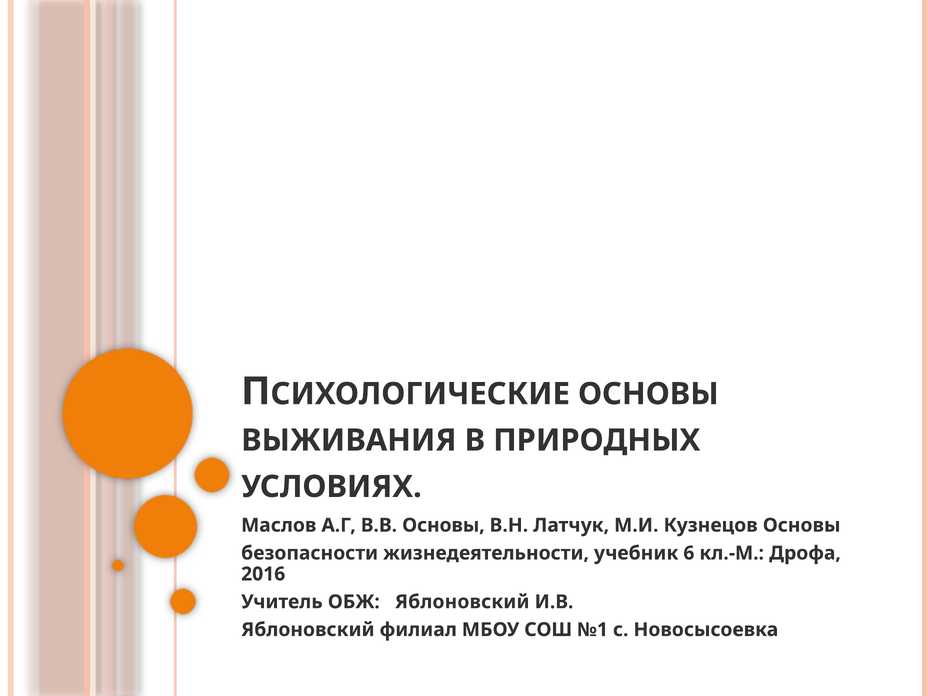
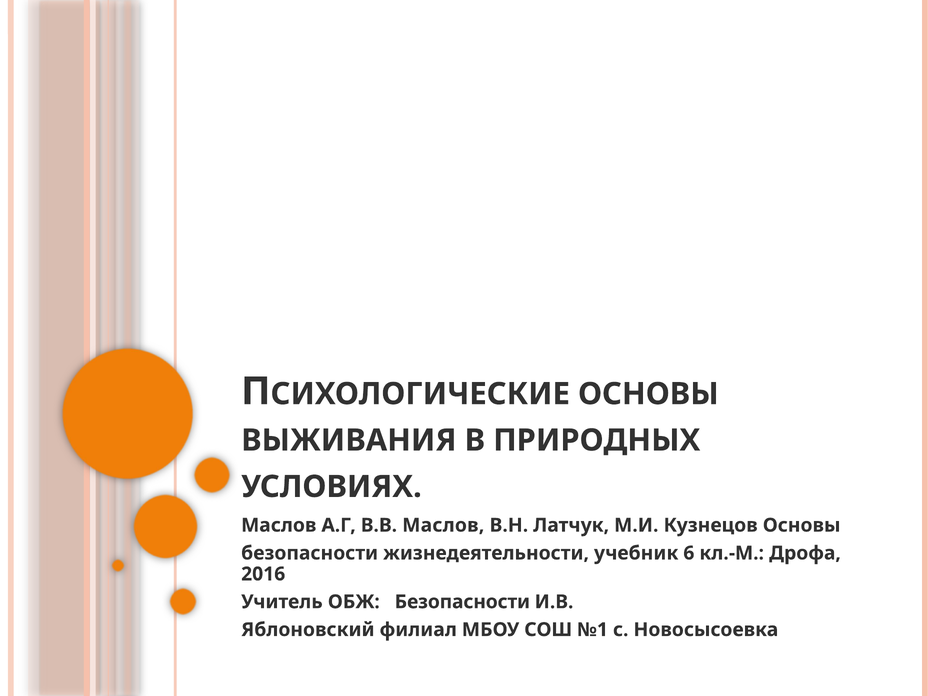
В.В Основы: Основы -> Маслов
ОБЖ Яблоновский: Яблоновский -> Безопасности
